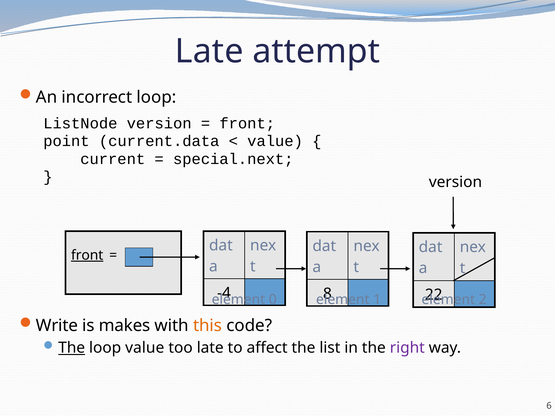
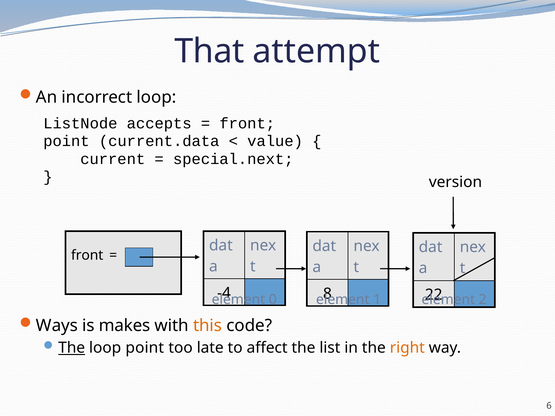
Late at (209, 51): Late -> That
ListNode version: version -> accepts
front at (87, 255) underline: present -> none
Write: Write -> Ways
loop value: value -> point
right colour: purple -> orange
